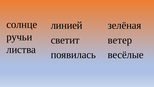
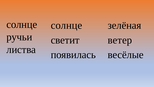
линией at (67, 25): линией -> солнце
